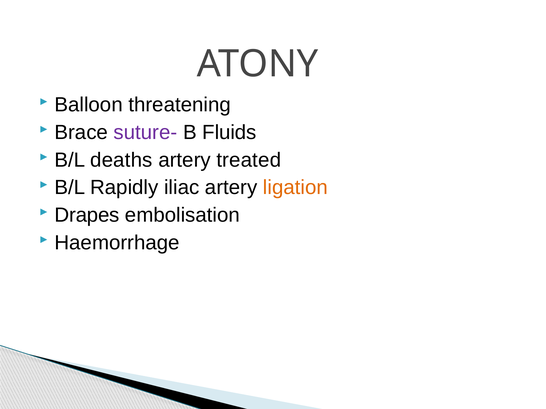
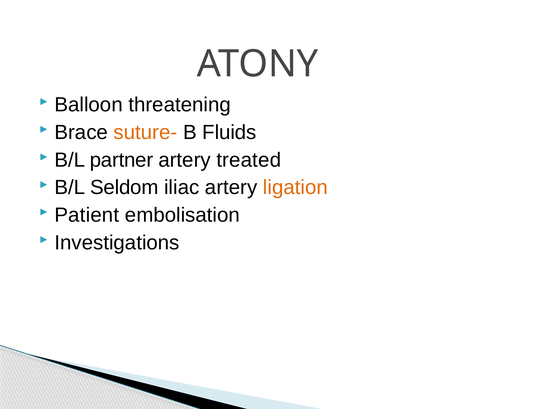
suture- colour: purple -> orange
deaths: deaths -> partner
Rapidly: Rapidly -> Seldom
Drapes: Drapes -> Patient
Haemorrhage: Haemorrhage -> Investigations
